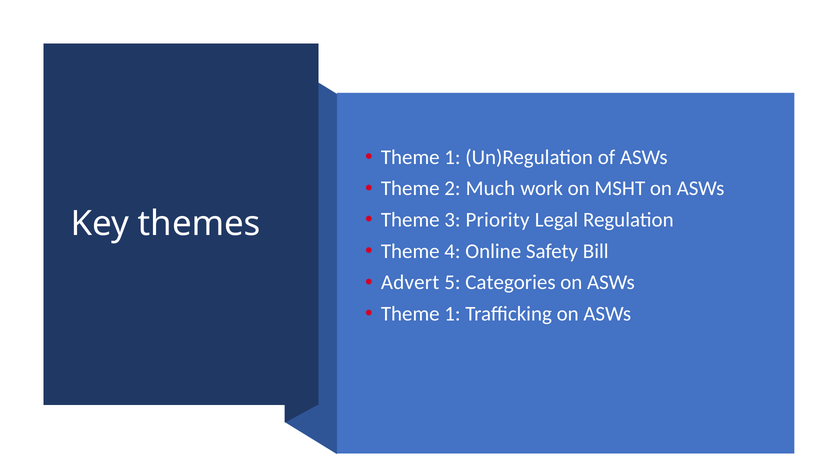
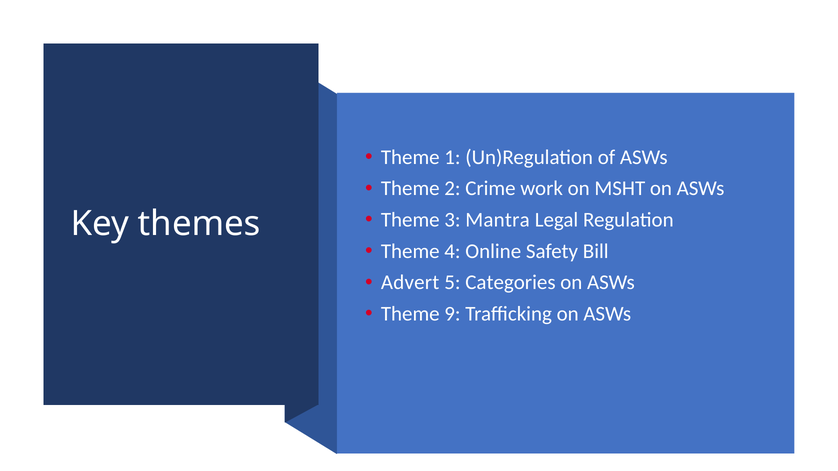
Much: Much -> Crime
Priority: Priority -> Mantra
1 at (452, 314): 1 -> 9
